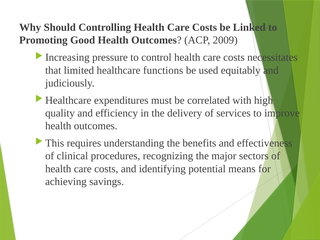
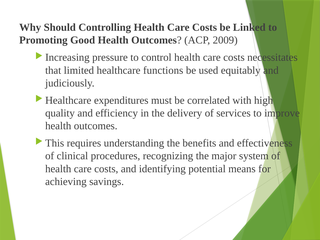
sectors: sectors -> system
